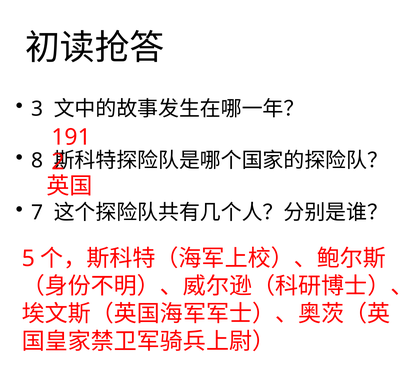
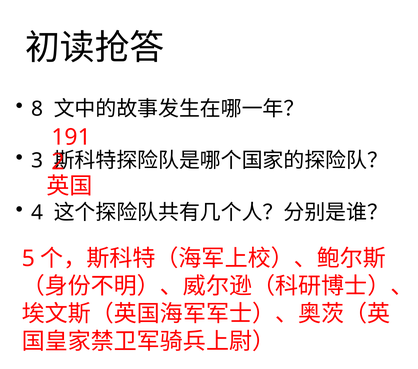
3: 3 -> 8
8: 8 -> 3
7: 7 -> 4
